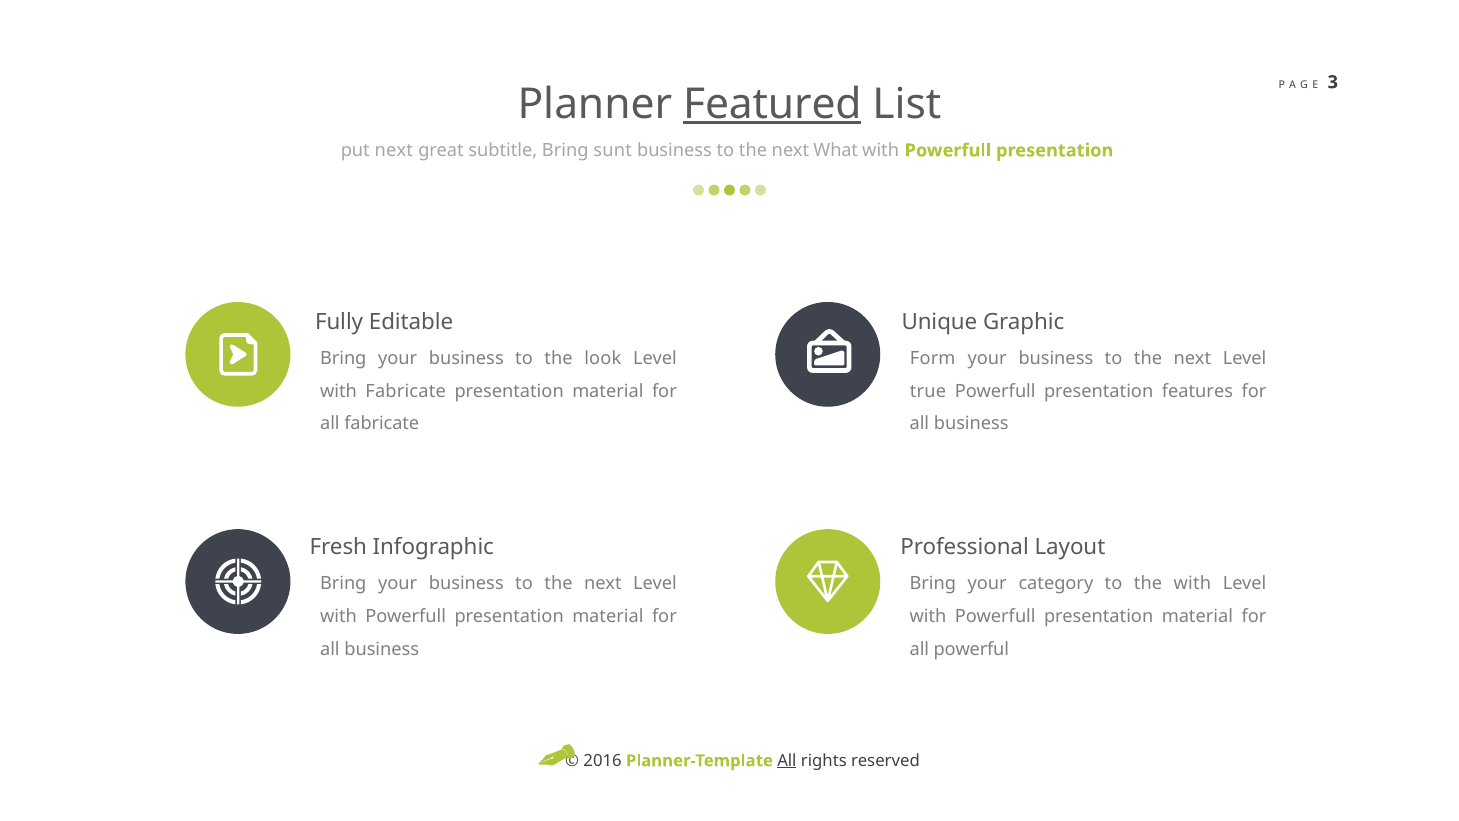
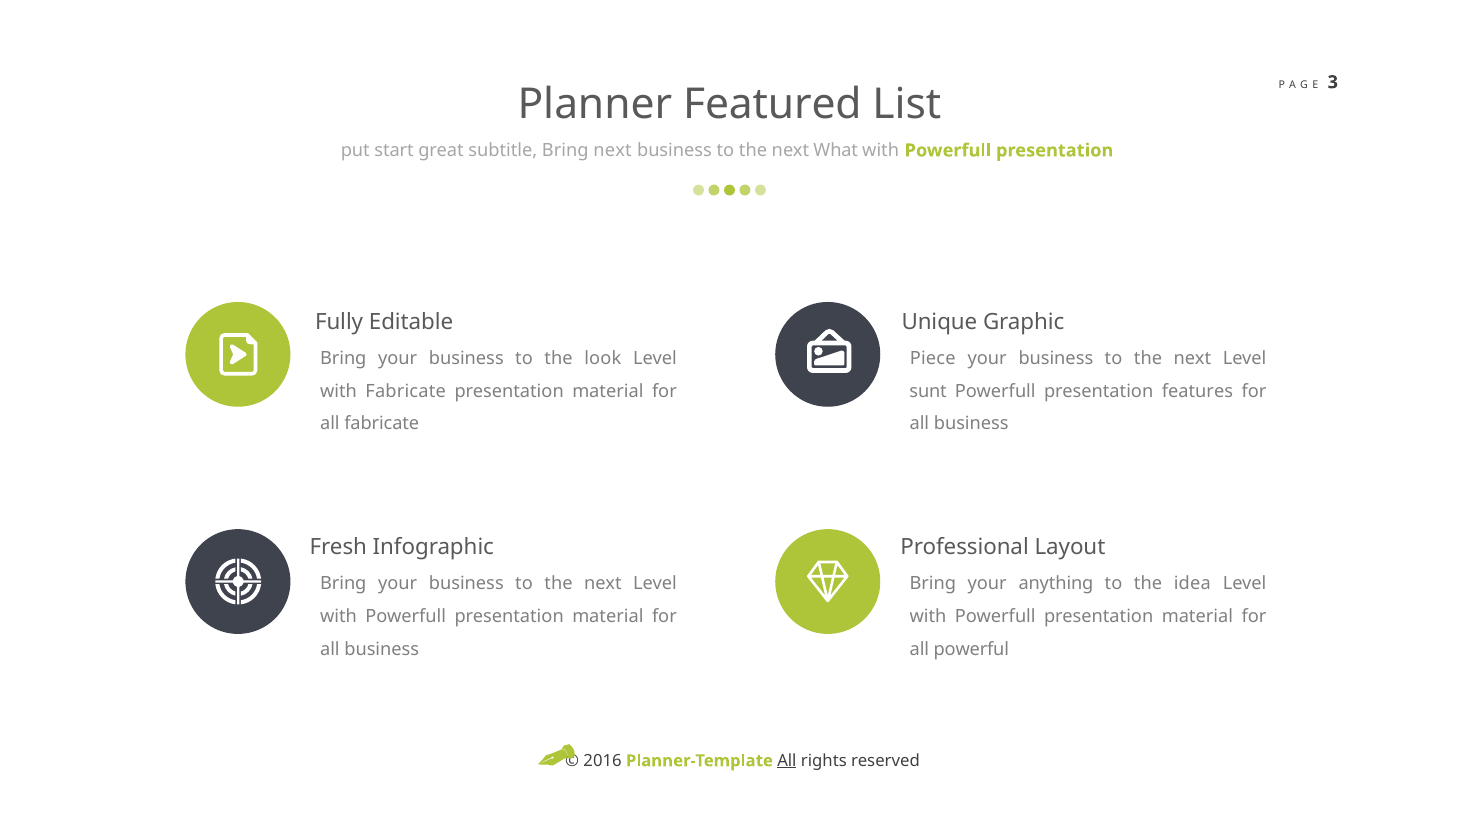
Featured underline: present -> none
put next: next -> start
Bring sunt: sunt -> next
Form: Form -> Piece
true: true -> sunt
category: category -> anything
the with: with -> idea
